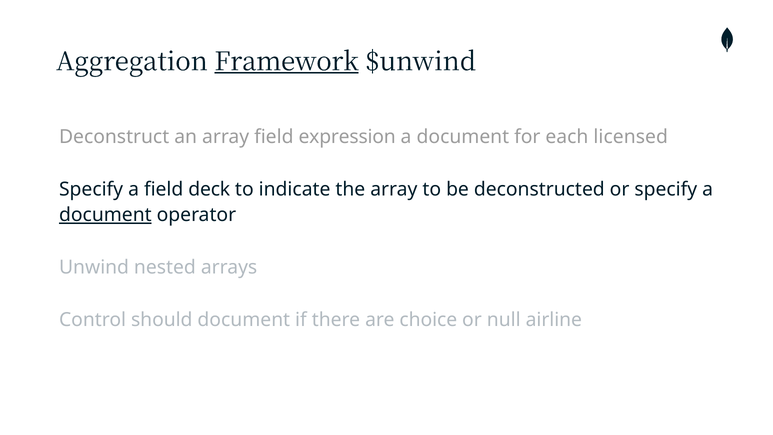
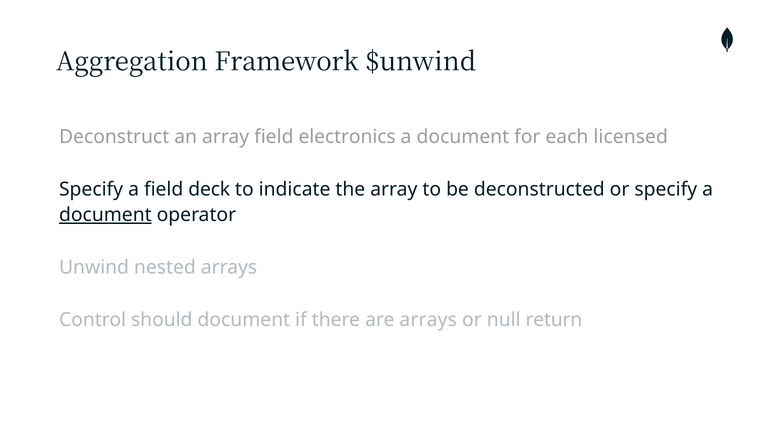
Framework underline: present -> none
expression: expression -> electronics
are choice: choice -> arrays
airline: airline -> return
